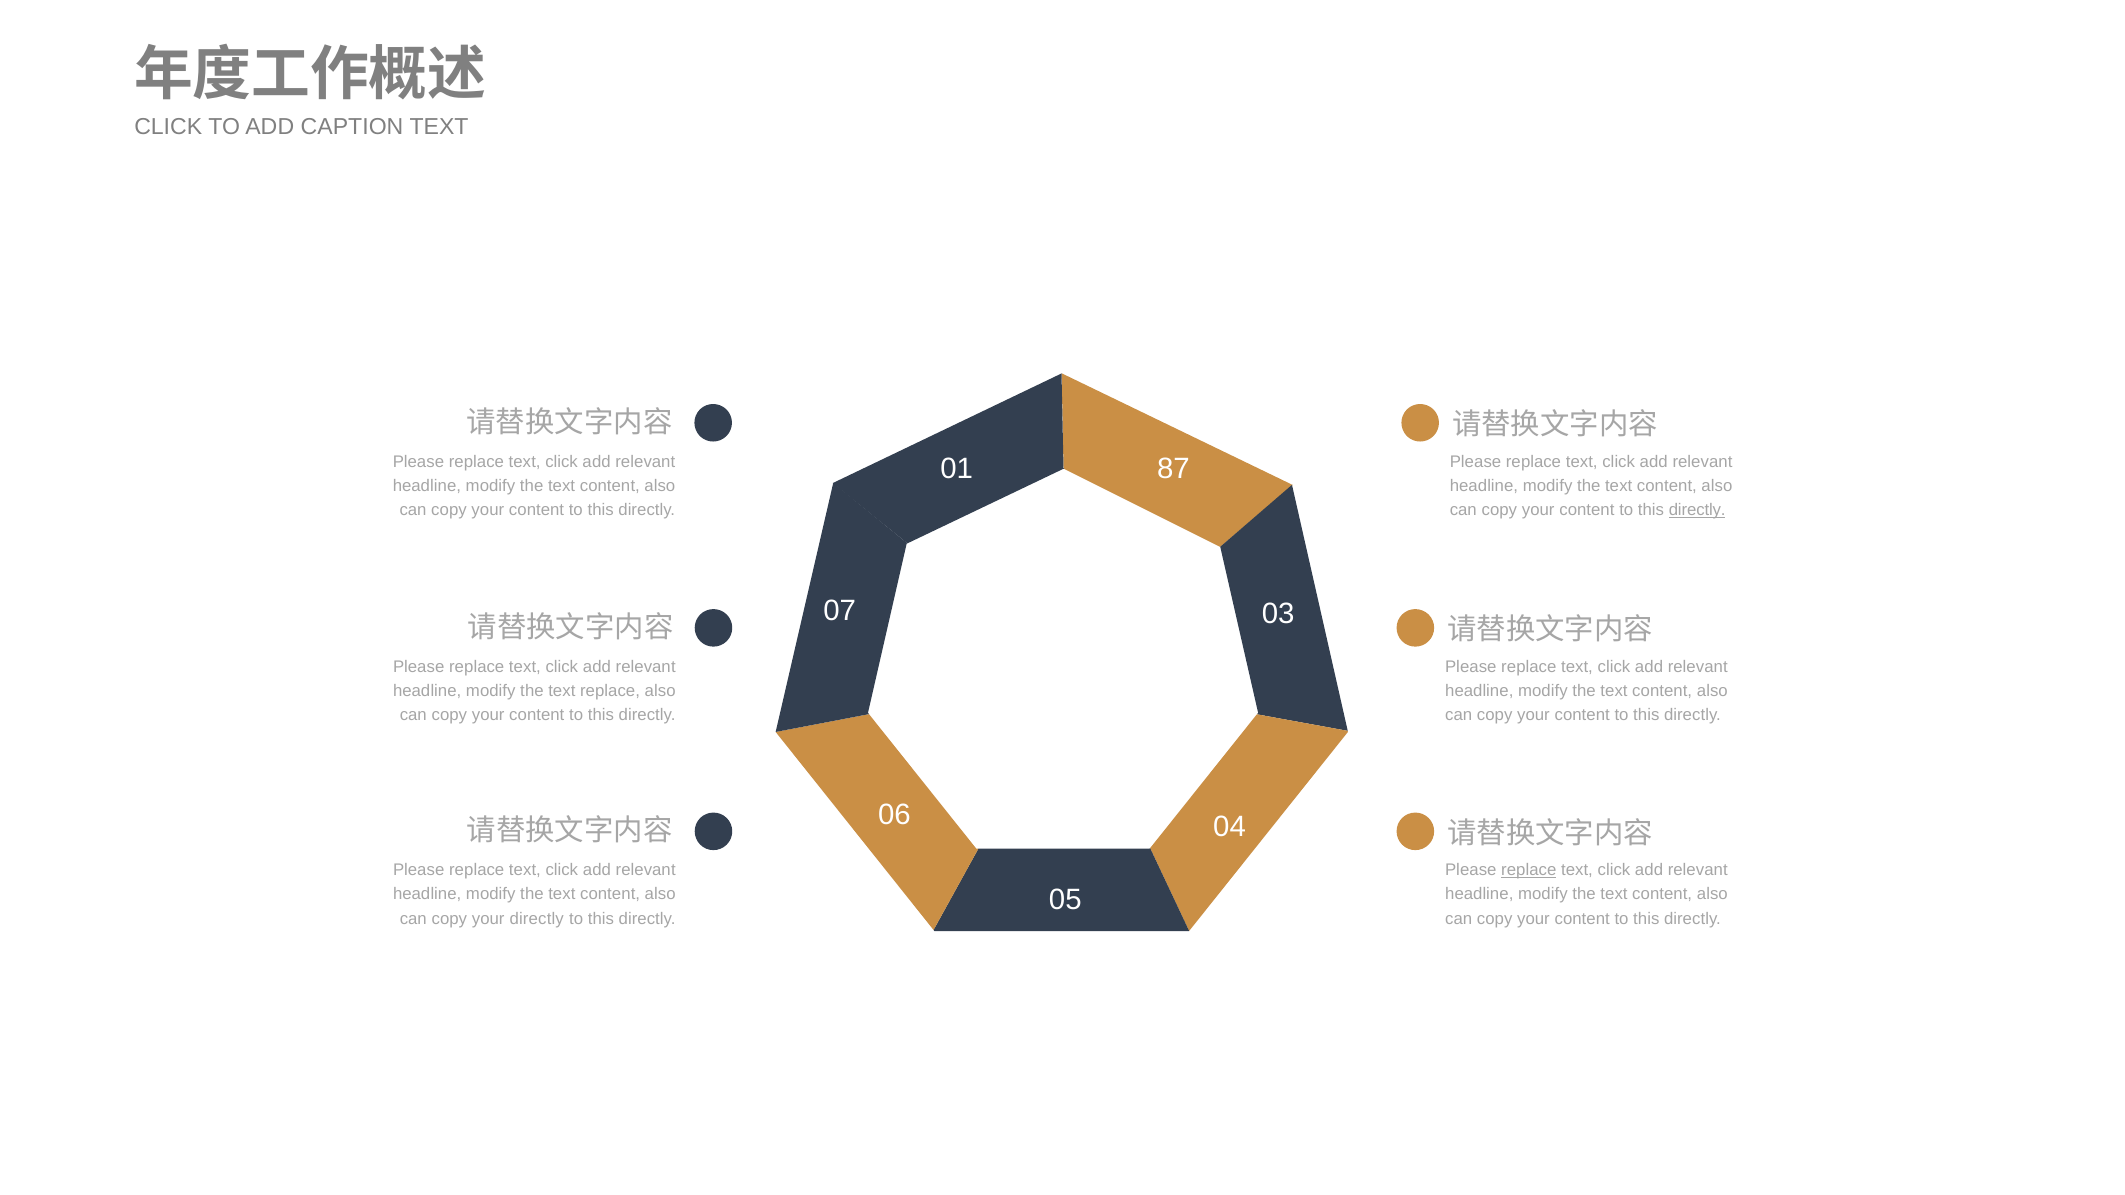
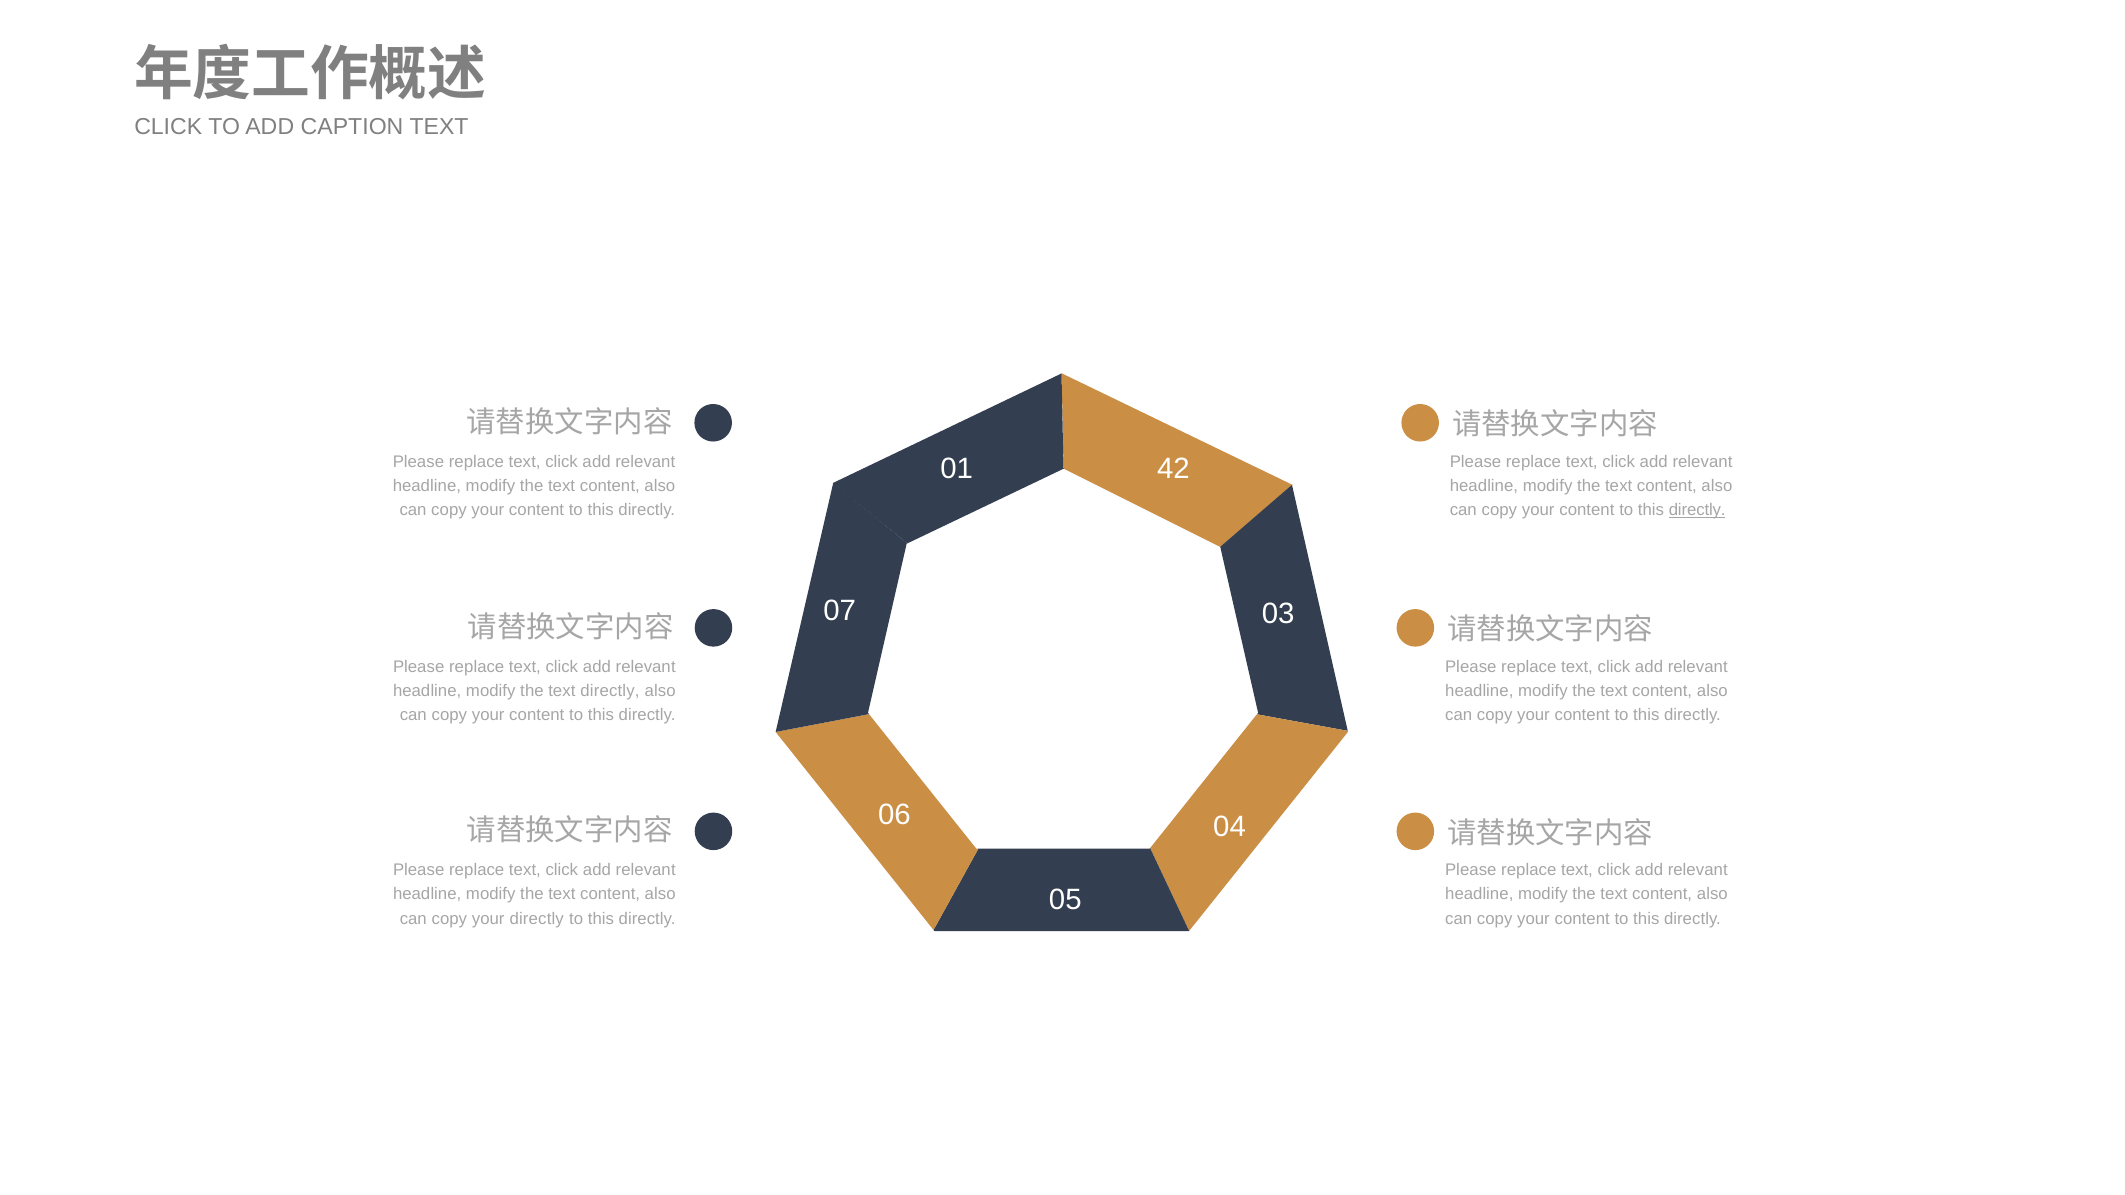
87: 87 -> 42
text replace: replace -> directly
replace at (1529, 870) underline: present -> none
